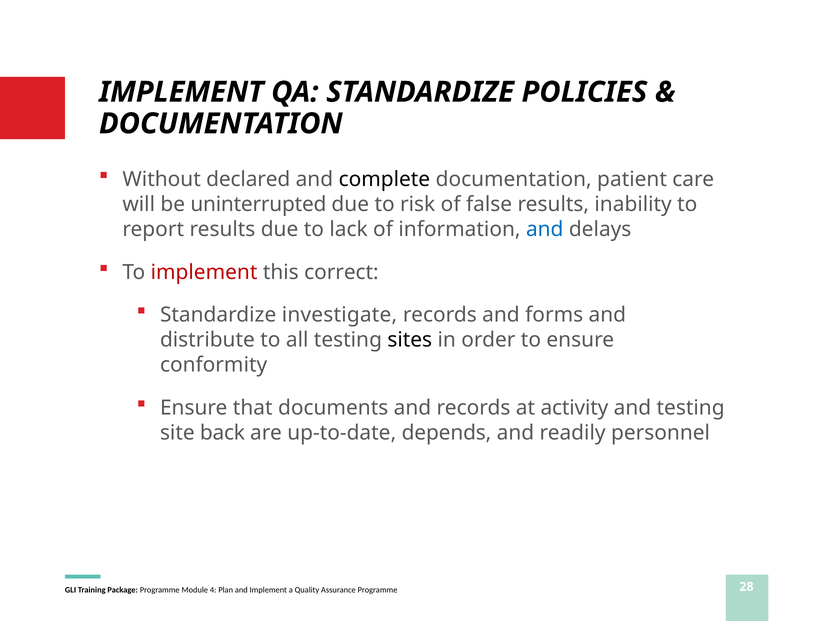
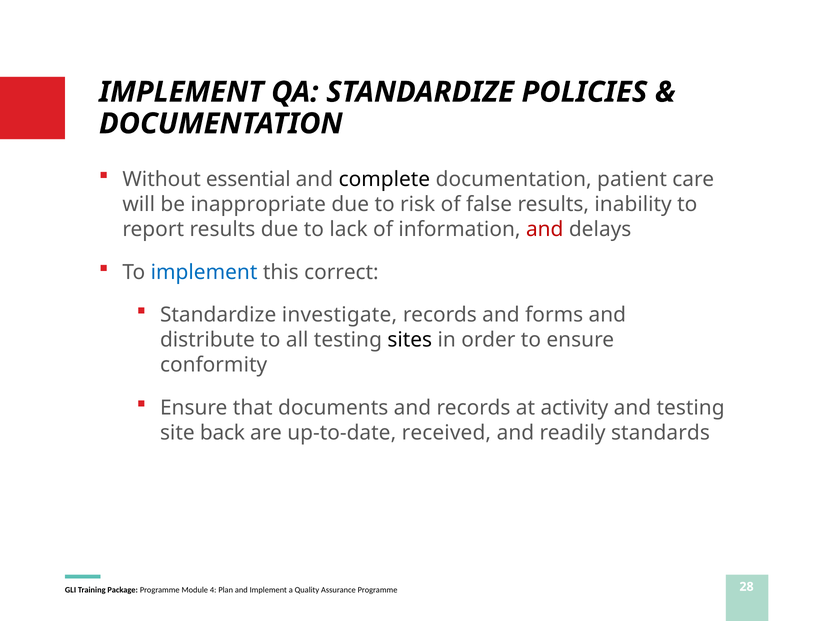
declared: declared -> essential
uninterrupted: uninterrupted -> inappropriate
and at (545, 229) colour: blue -> red
implement at (204, 272) colour: red -> blue
depends: depends -> received
personnel: personnel -> standards
